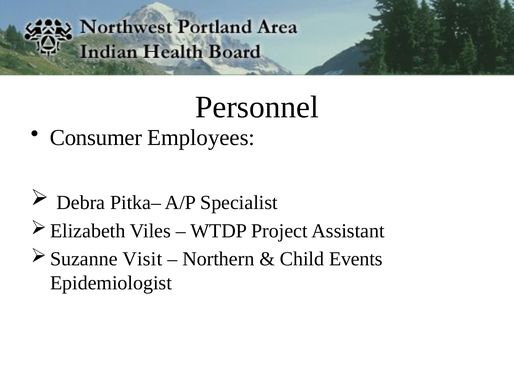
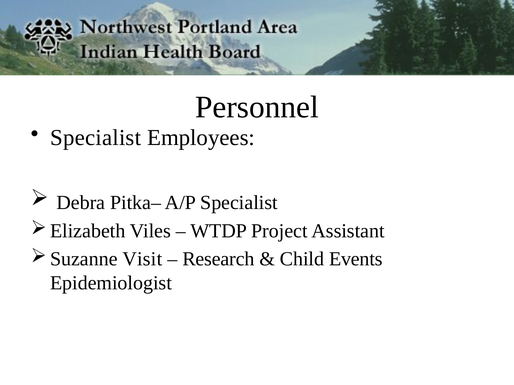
Consumer at (96, 138): Consumer -> Specialist
Northern: Northern -> Research
